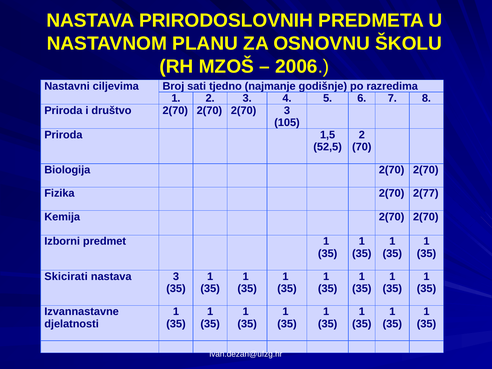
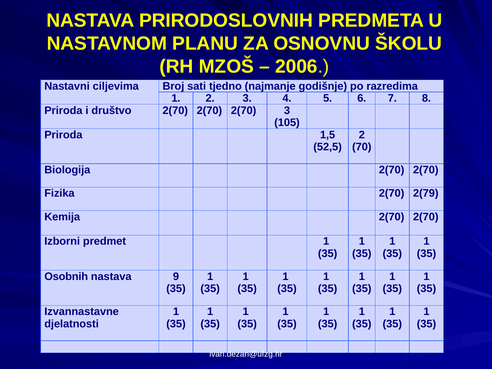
2(77: 2(77 -> 2(79
Skicirati: Skicirati -> Osobnih
nastava 3: 3 -> 9
